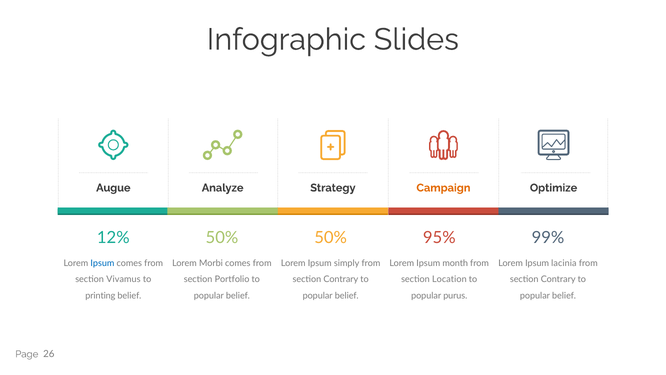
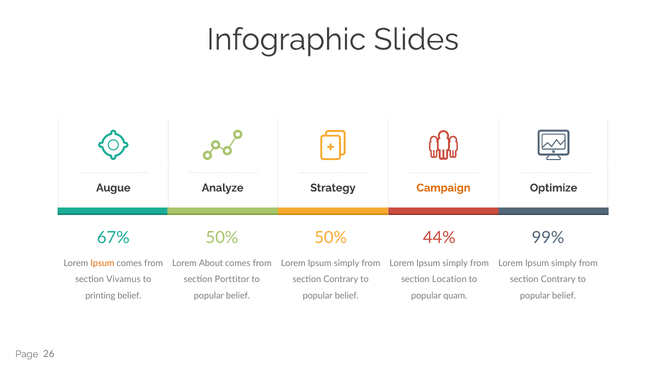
12%: 12% -> 67%
95%: 95% -> 44%
Ipsum at (102, 263) colour: blue -> orange
Morbi: Morbi -> About
month at (455, 263): month -> simply
lacinia at (564, 263): lacinia -> simply
Portfolio: Portfolio -> Porttitor
purus: purus -> quam
